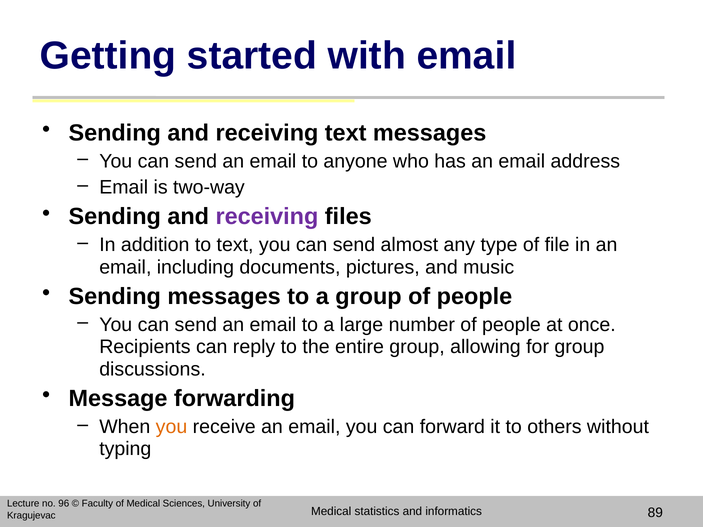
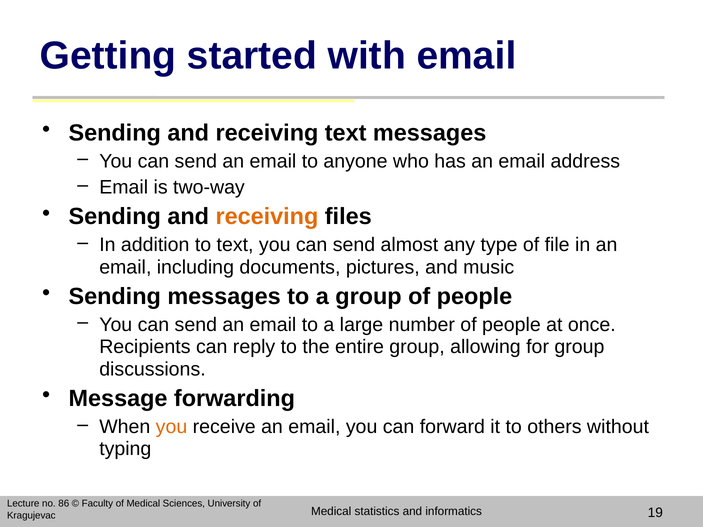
receiving at (267, 217) colour: purple -> orange
96: 96 -> 86
89: 89 -> 19
